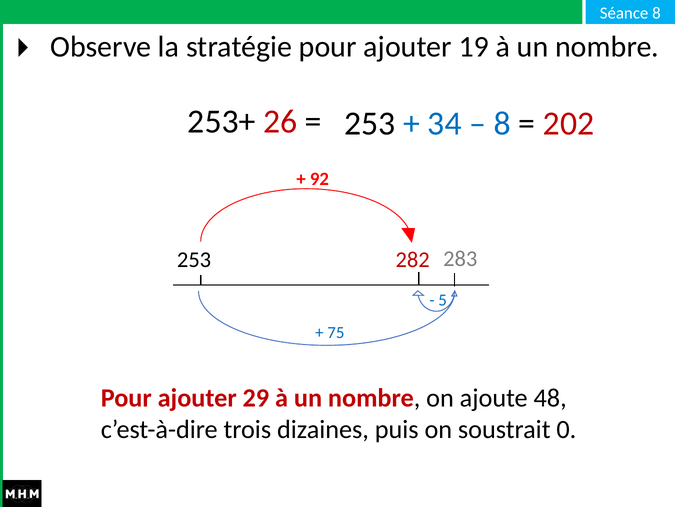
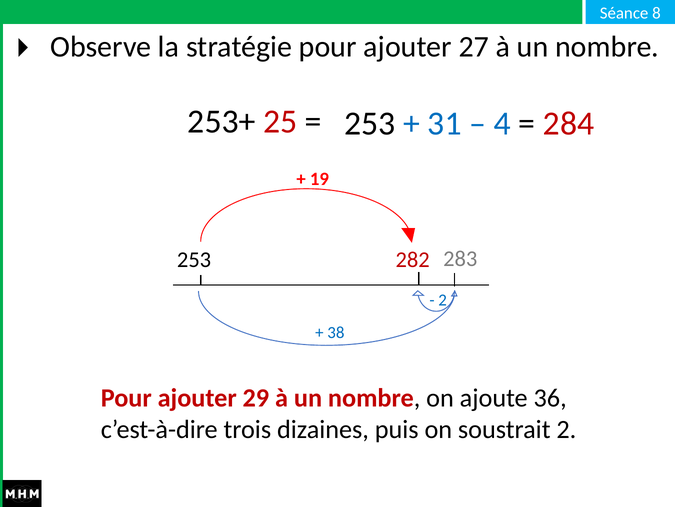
19: 19 -> 27
26: 26 -> 25
34: 34 -> 31
8 at (502, 123): 8 -> 4
202: 202 -> 284
92: 92 -> 19
5 at (443, 300): 5 -> 2
75: 75 -> 38
48: 48 -> 36
soustrait 0: 0 -> 2
